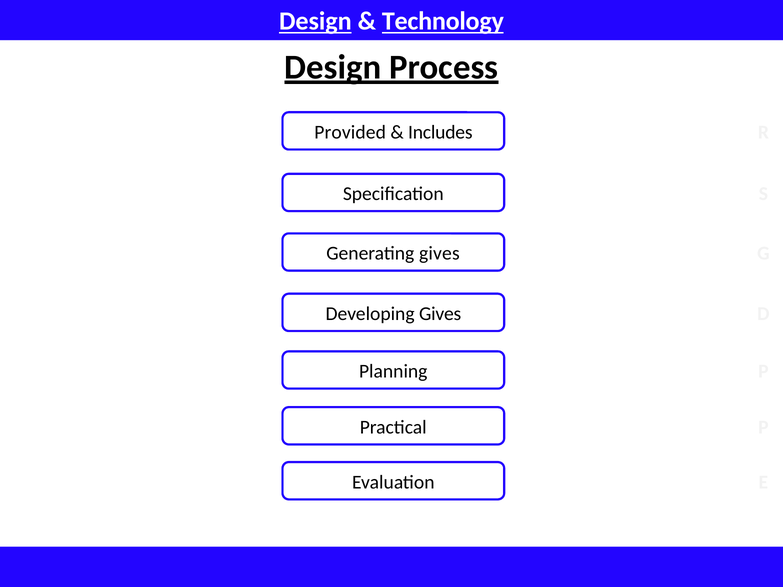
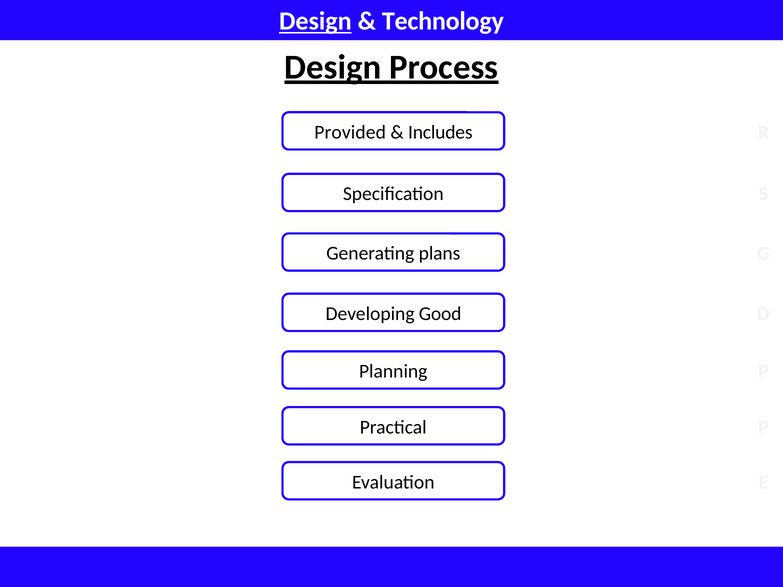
Technology underline: present -> none
Generating gives: gives -> plans
Developing Gives: Gives -> Good
